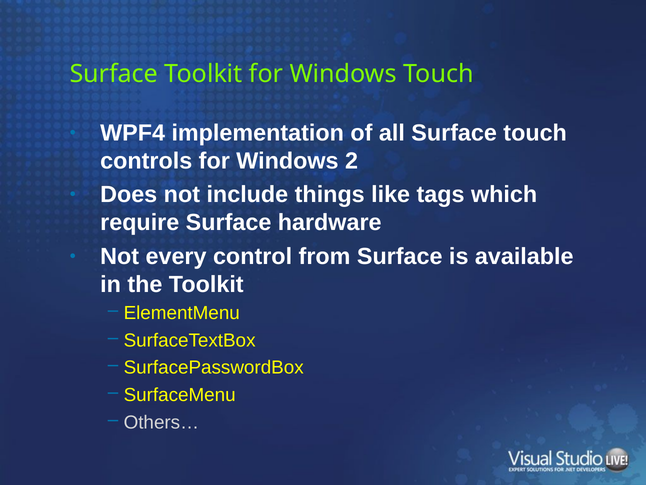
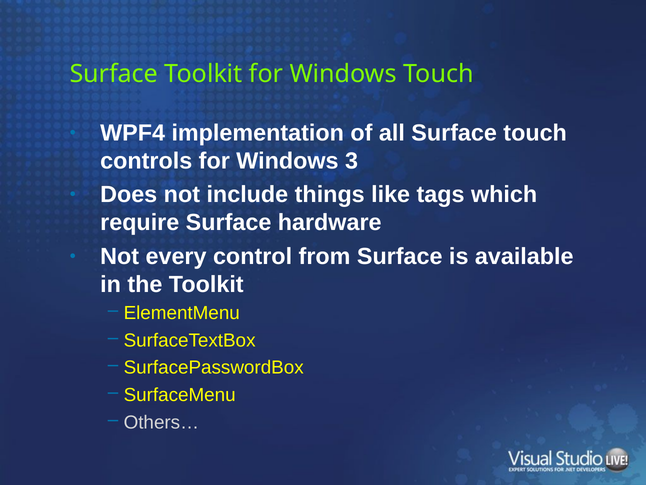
2: 2 -> 3
